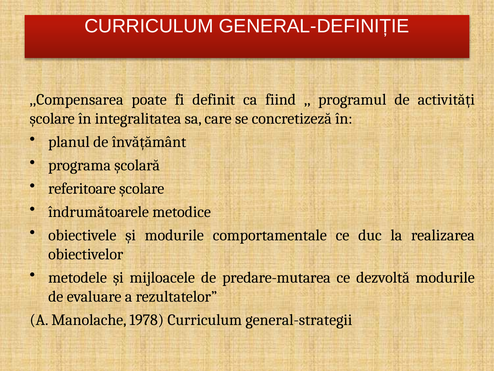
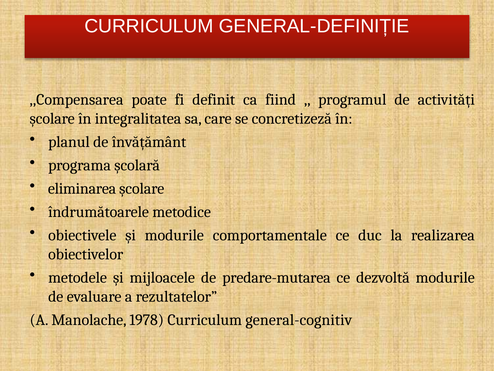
referitoare: referitoare -> eliminarea
general-strategii: general-strategii -> general-cognitiv
